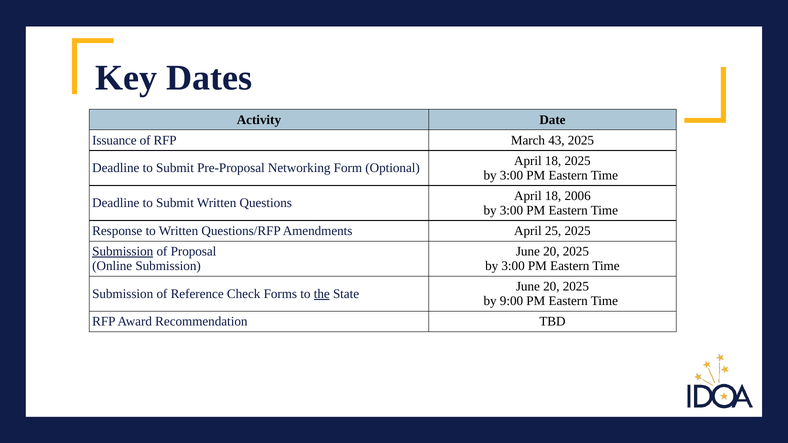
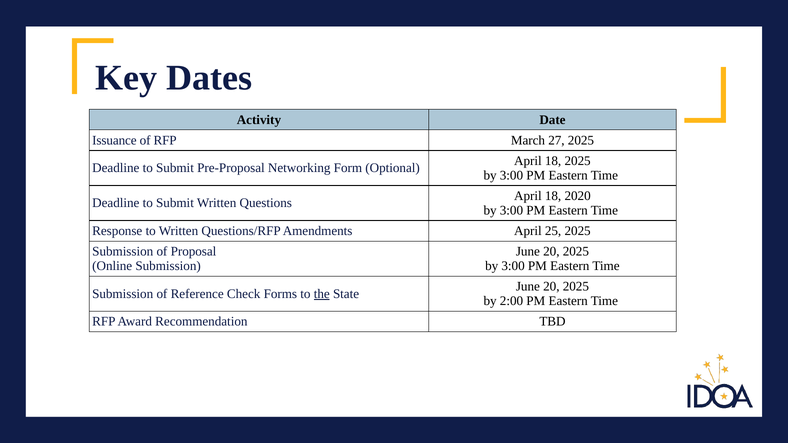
43: 43 -> 27
2006: 2006 -> 2020
Submission at (123, 252) underline: present -> none
9:00: 9:00 -> 2:00
